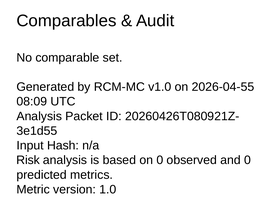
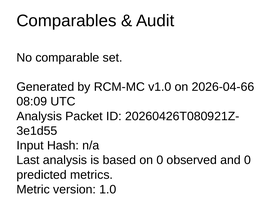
2026-04-55: 2026-04-55 -> 2026-04-66
Risk: Risk -> Last
